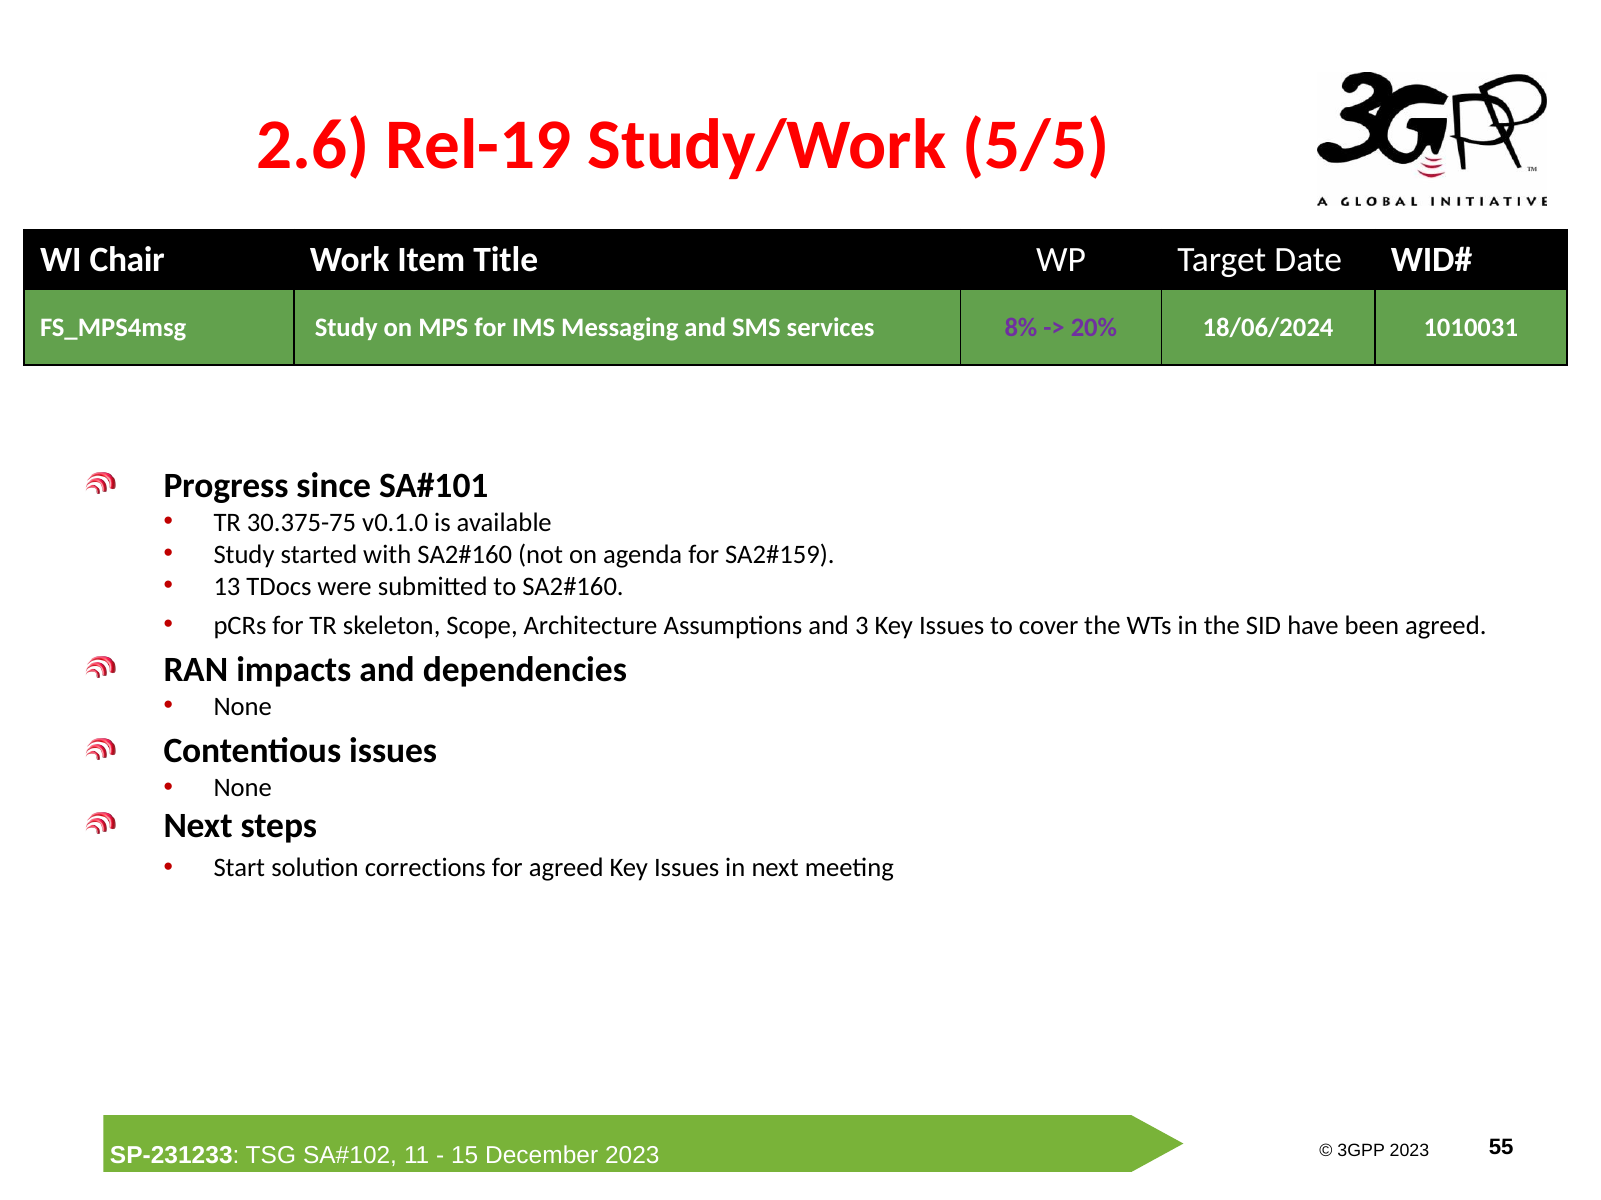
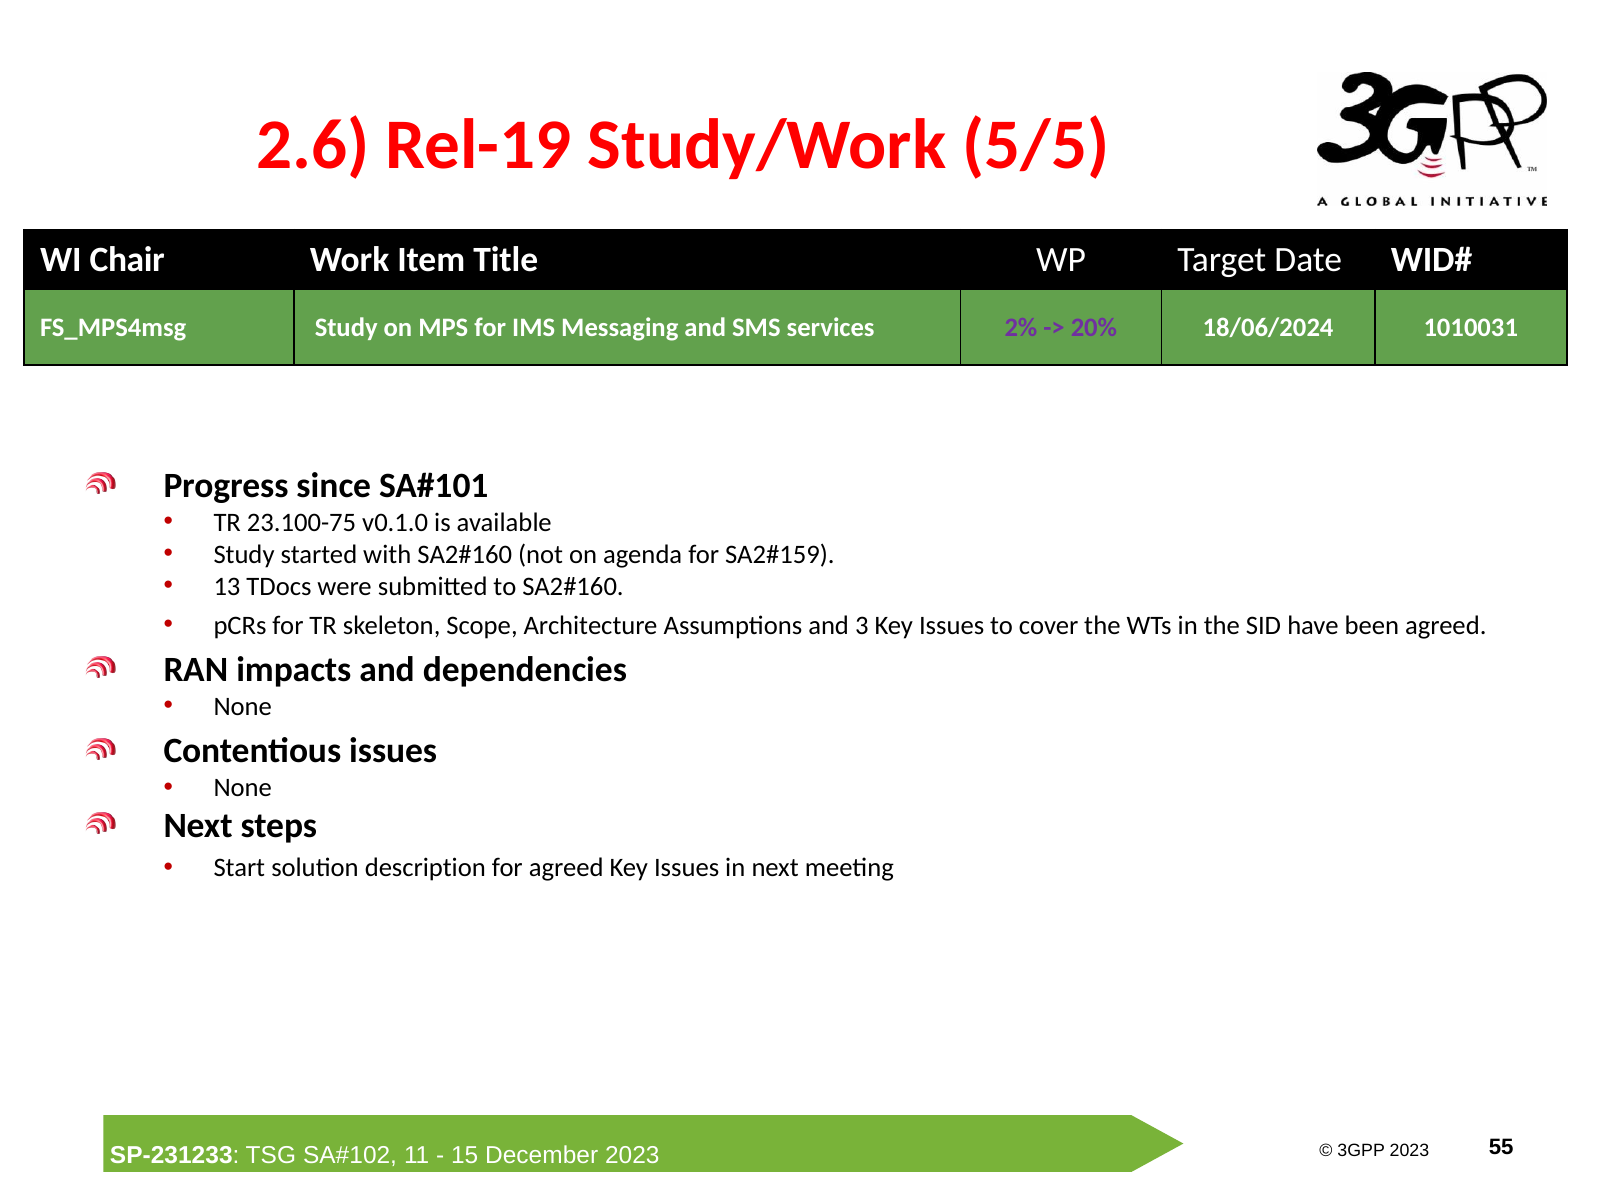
8%: 8% -> 2%
30.375-75: 30.375-75 -> 23.100-75
corrections: corrections -> description
